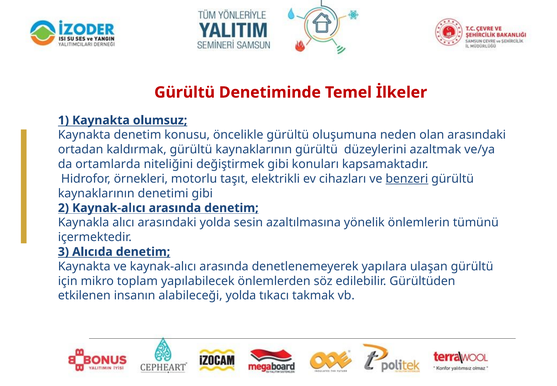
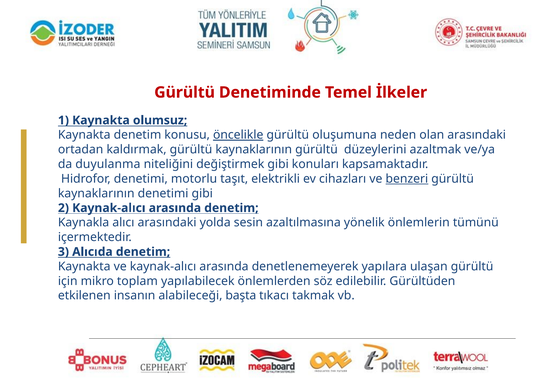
öncelikle underline: none -> present
ortamlarda: ortamlarda -> duyulanma
Hidrofor örnekleri: örnekleri -> denetimi
alabileceği yolda: yolda -> başta
